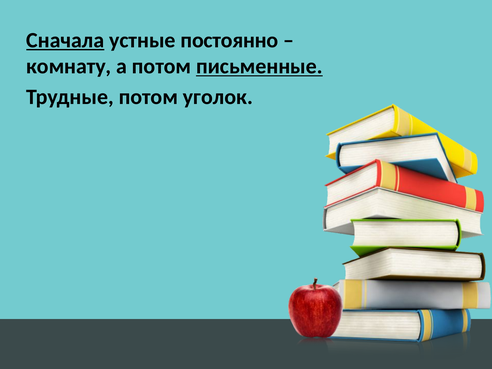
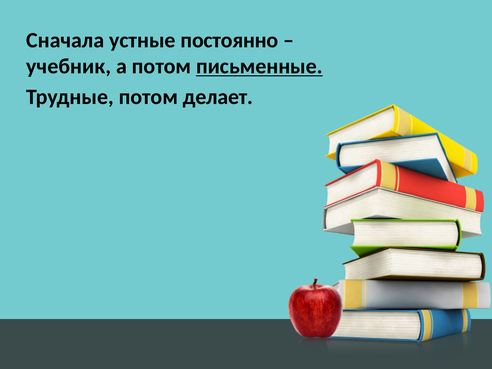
Сначала underline: present -> none
комнату: комнату -> учебник
уголок: уголок -> делает
